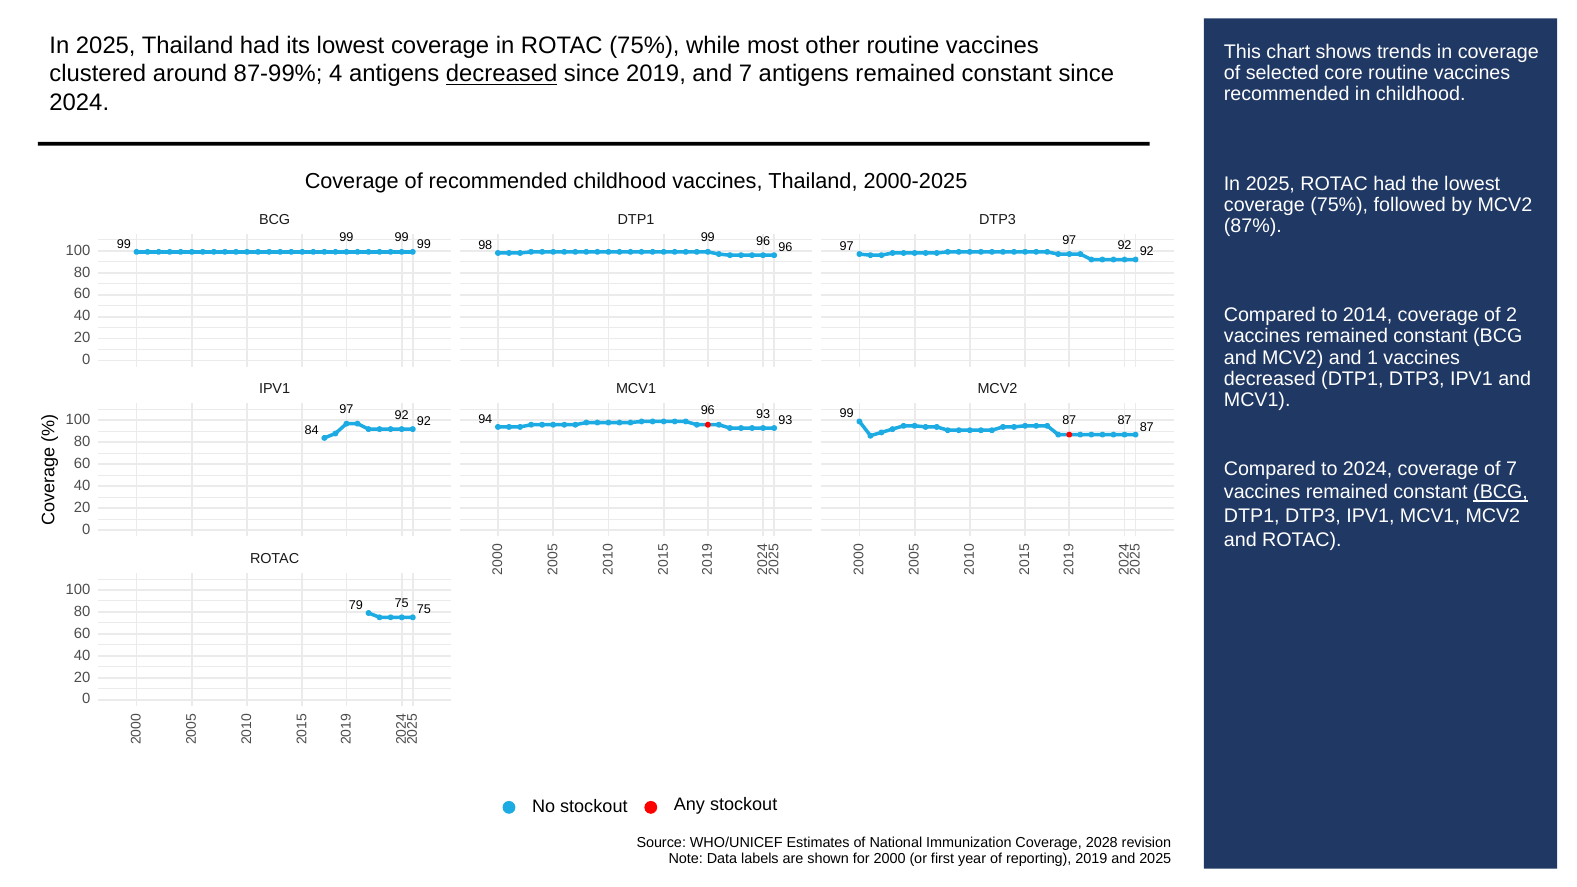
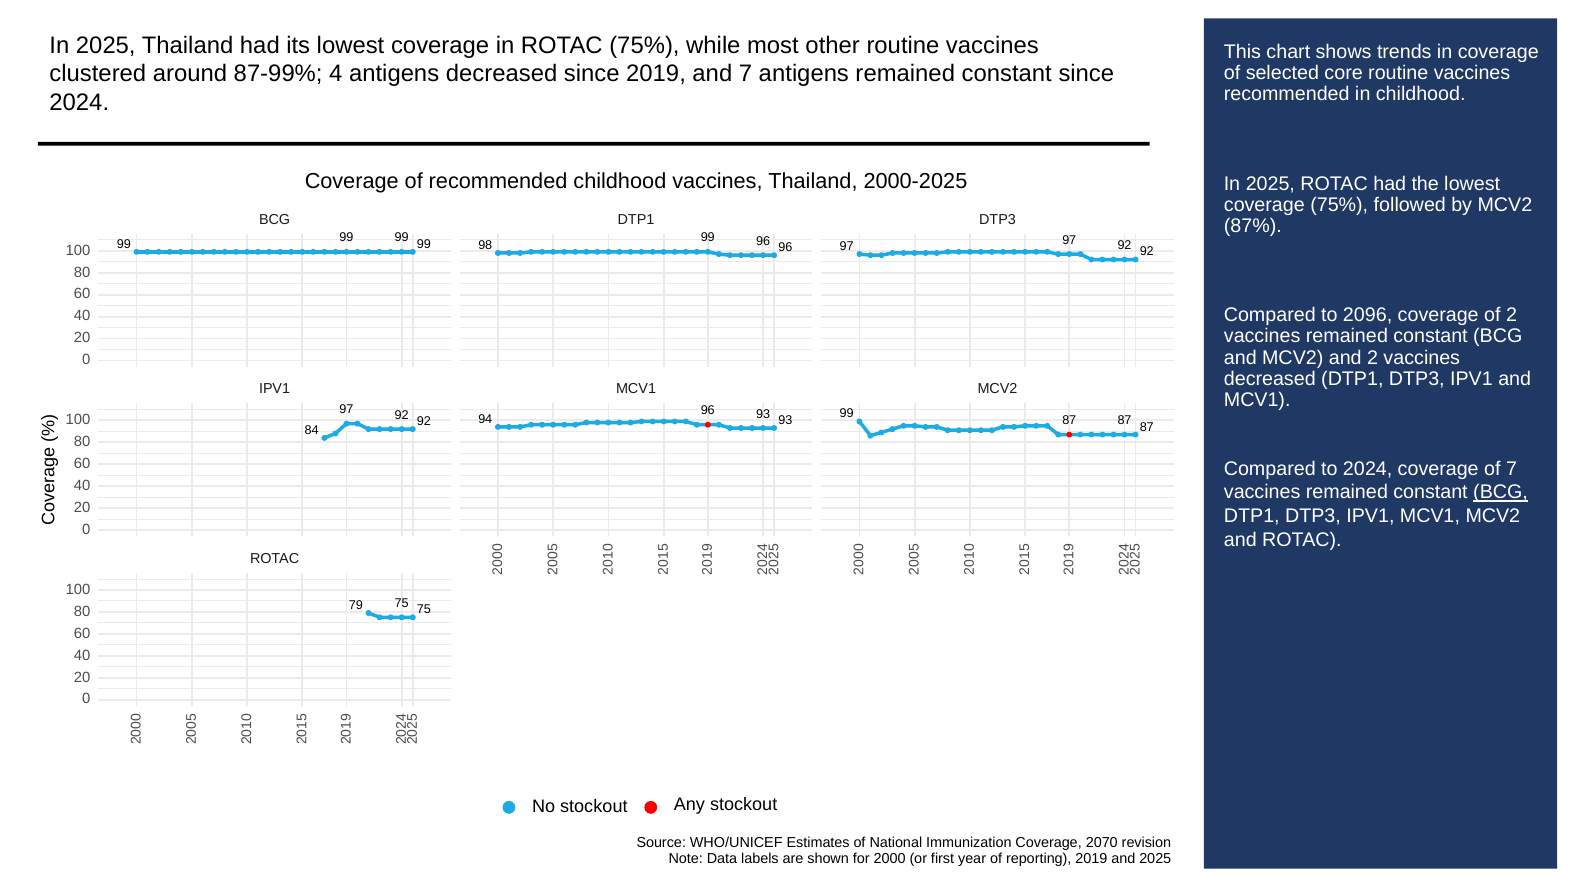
decreased at (502, 74) underline: present -> none
2014: 2014 -> 2096
and 1: 1 -> 2
2028: 2028 -> 2070
